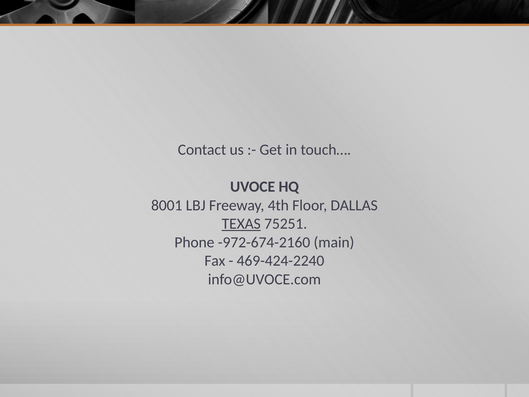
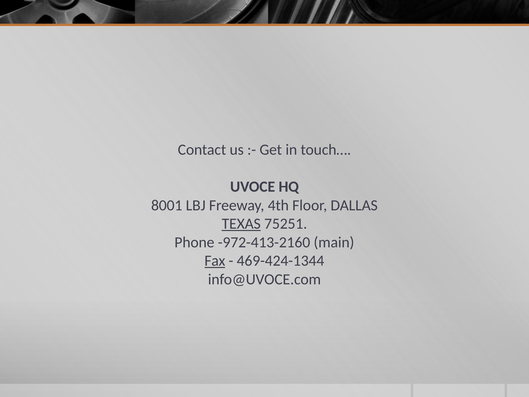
-972-674-2160: -972-674-2160 -> -972-413-2160
Fax underline: none -> present
469-424-2240: 469-424-2240 -> 469-424-1344
